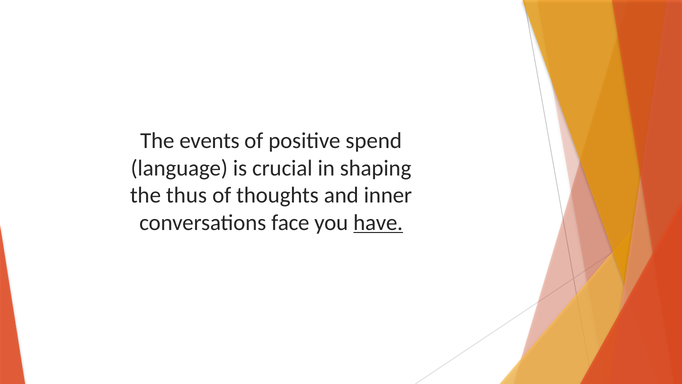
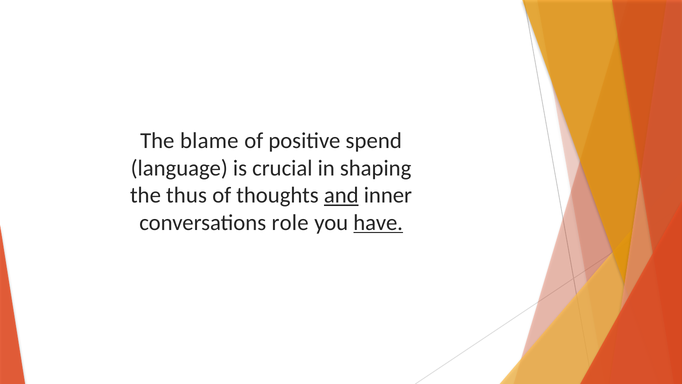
events: events -> blame
and underline: none -> present
face: face -> role
